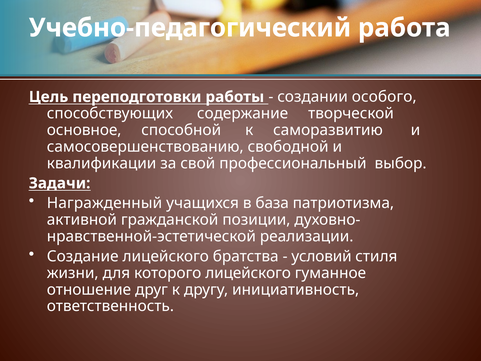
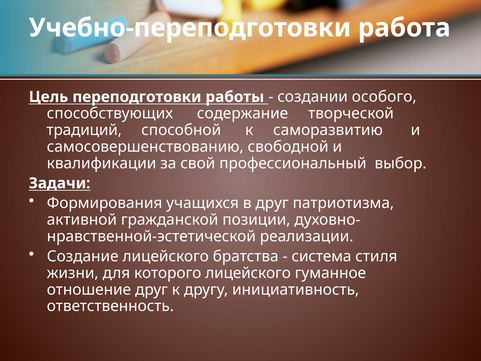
Учебно-педагогический: Учебно-педагогический -> Учебно-переподготовки
основное: основное -> традиций
Награжденный: Награжденный -> Формирования
в база: база -> друг
условий: условий -> система
